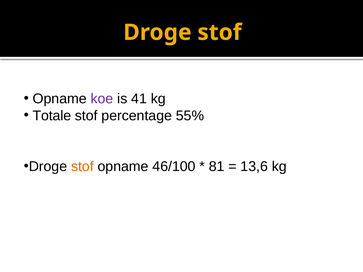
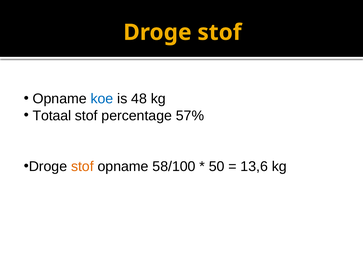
koe colour: purple -> blue
41: 41 -> 48
Totale: Totale -> Totaal
55%: 55% -> 57%
46/100: 46/100 -> 58/100
81: 81 -> 50
